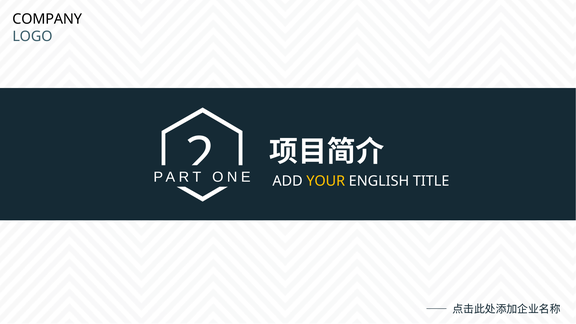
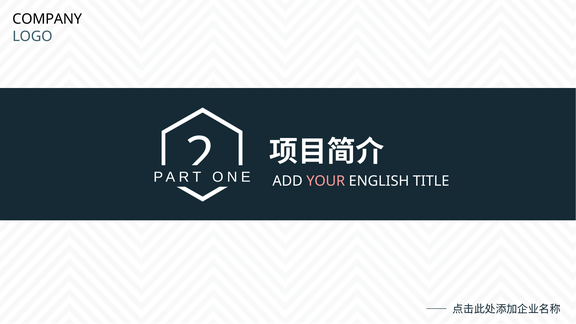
YOUR colour: yellow -> pink
